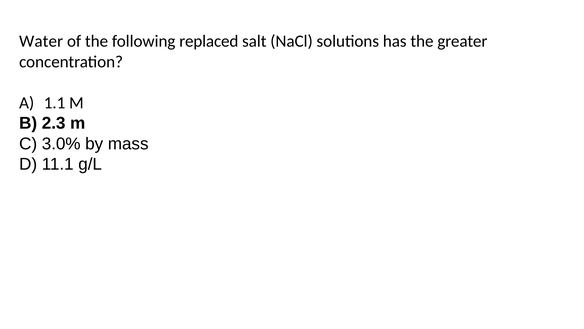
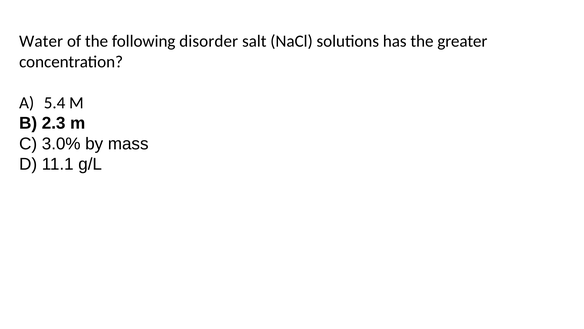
replaced: replaced -> disorder
1.1: 1.1 -> 5.4
